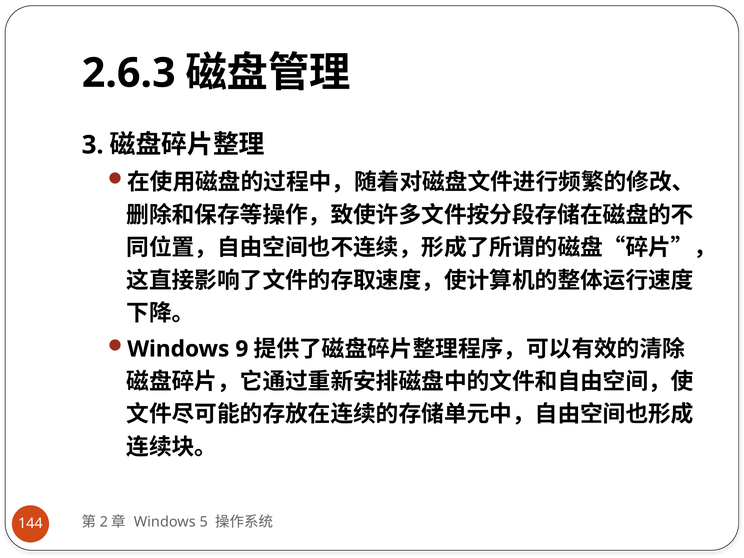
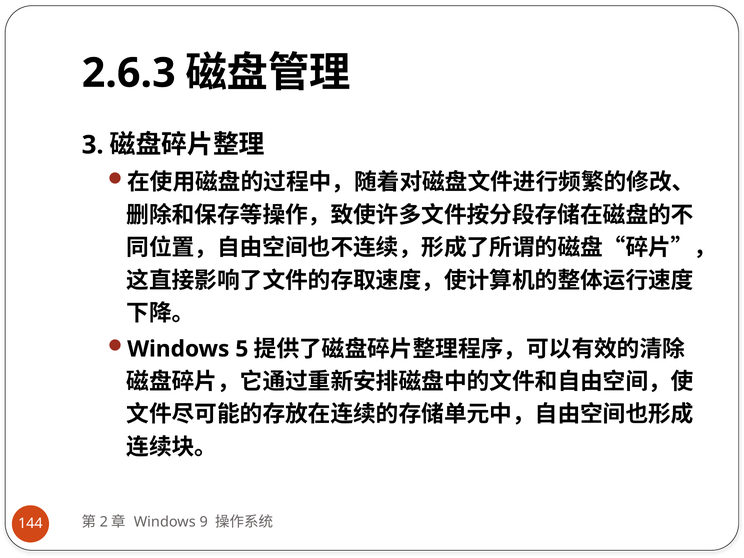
9: 9 -> 5
5: 5 -> 9
